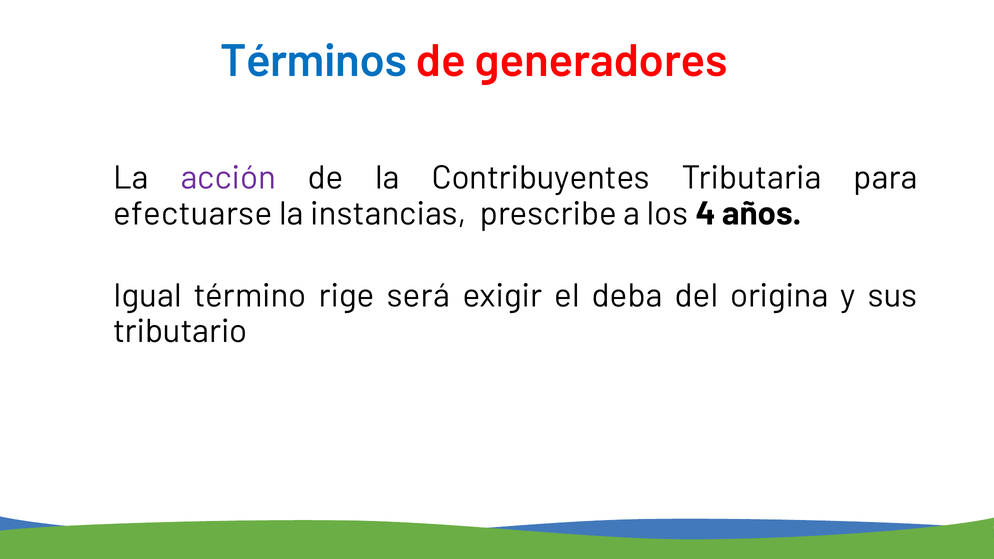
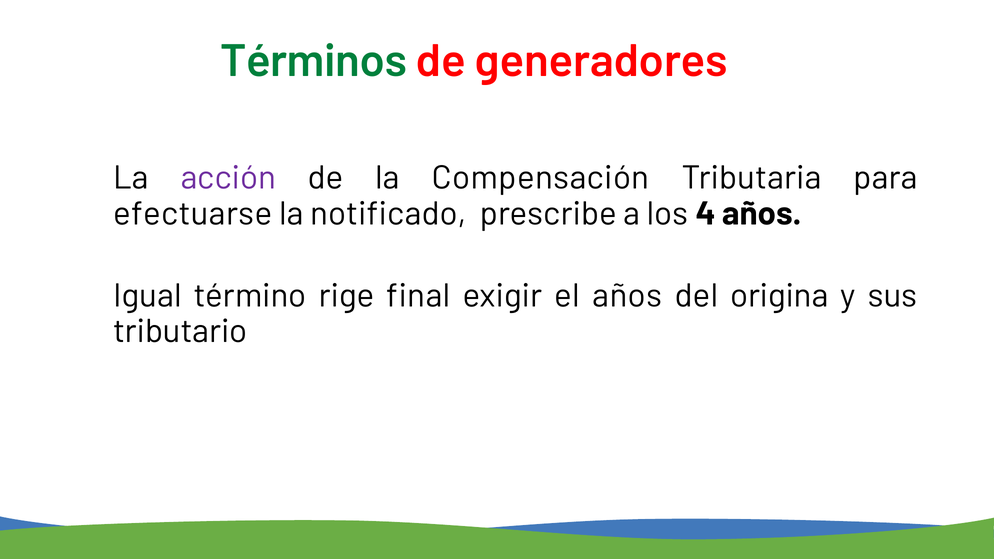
Términos colour: blue -> green
Contribuyentes: Contribuyentes -> Compensación
instancias: instancias -> notificado
será: será -> final
el deba: deba -> años
